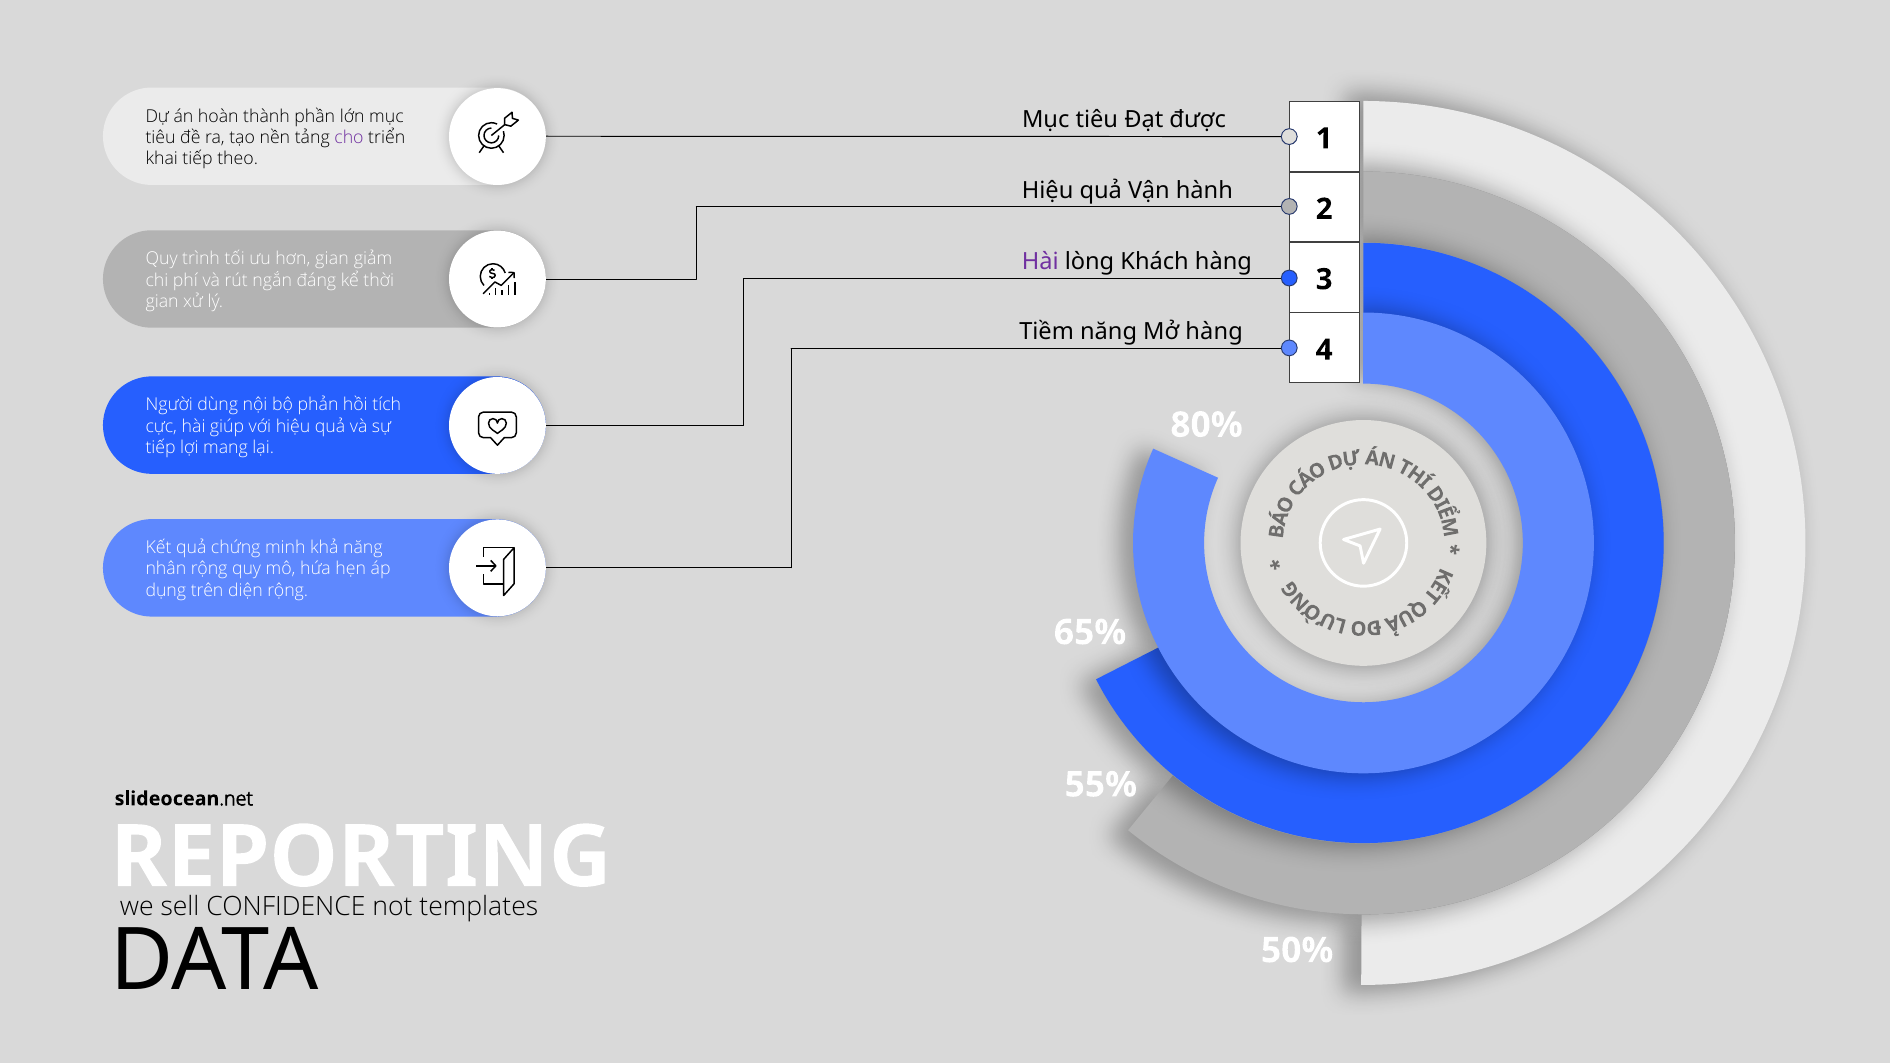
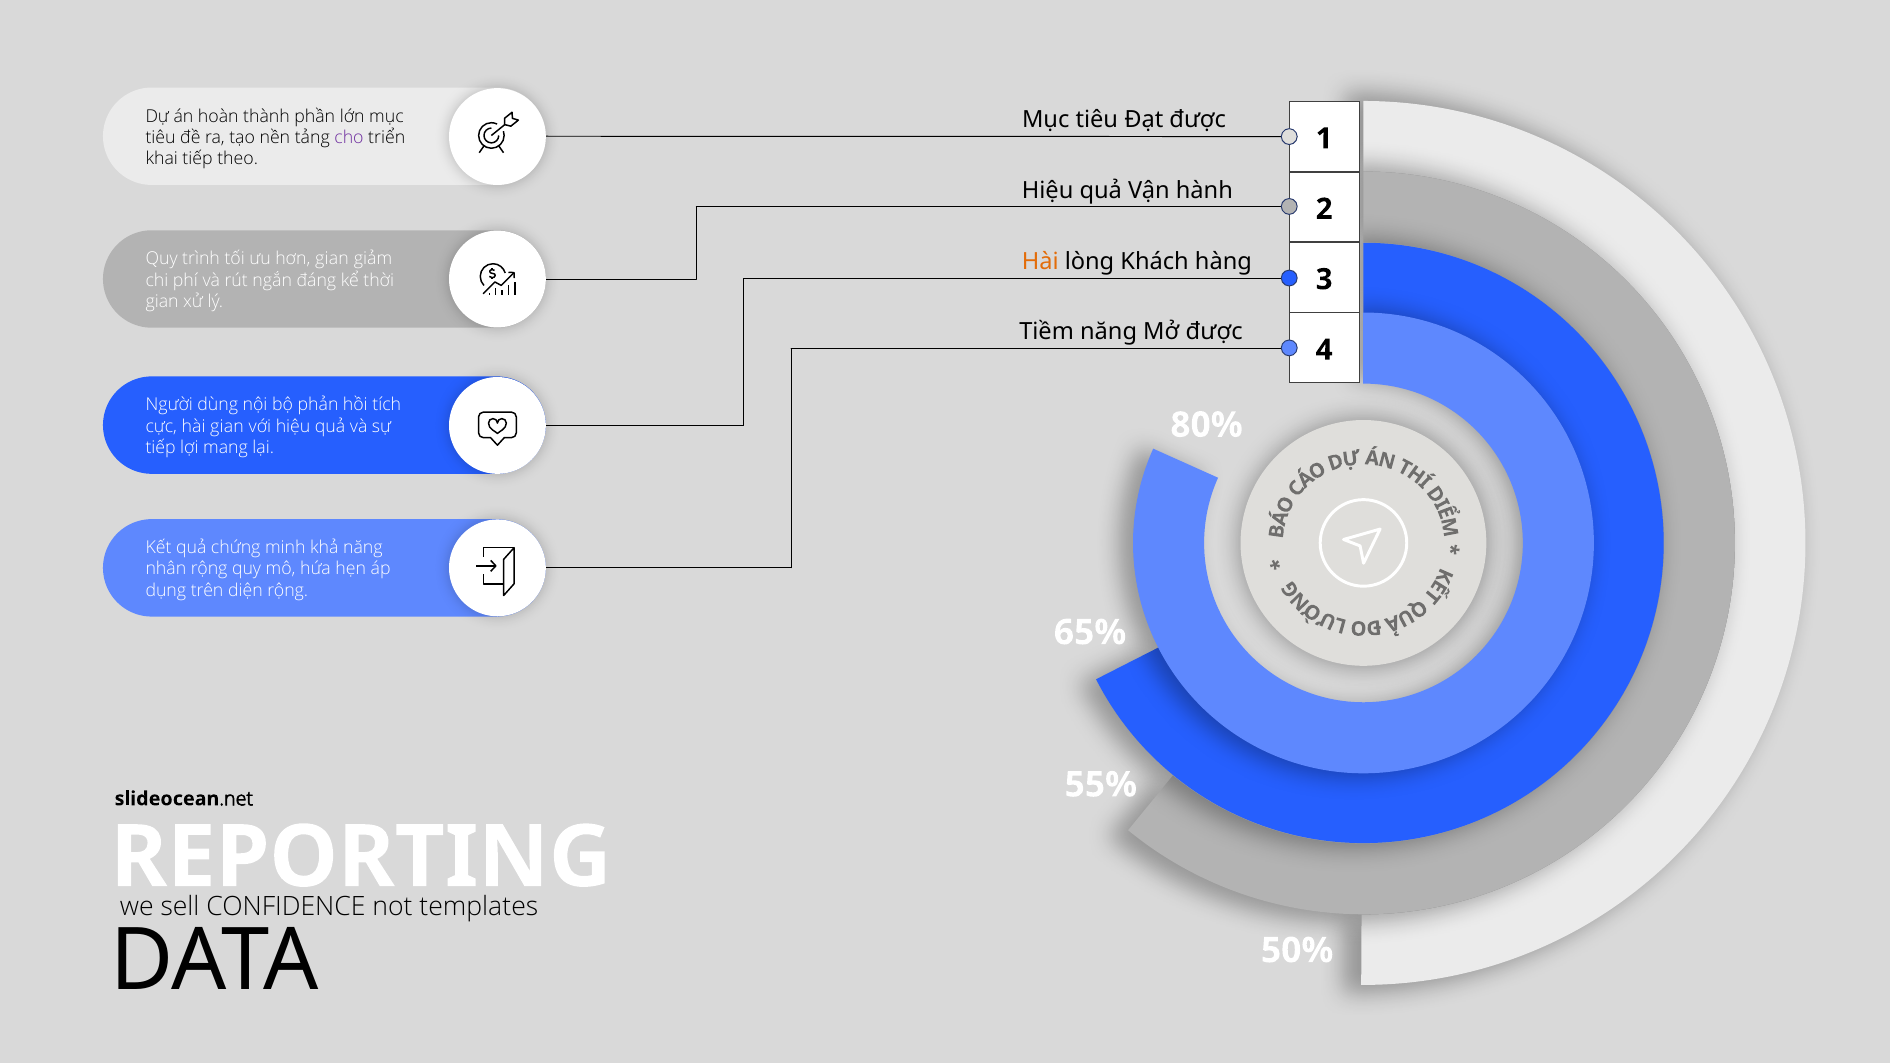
Hài at (1040, 262) colour: purple -> orange
Mở hàng: hàng -> được
hài giúp: giúp -> gian
